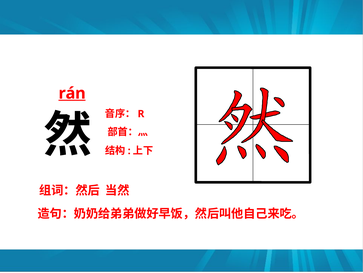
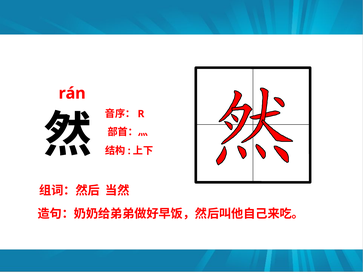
rán underline: present -> none
